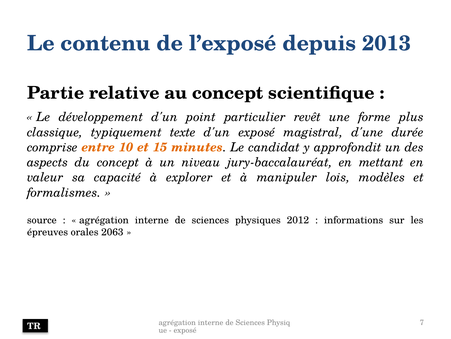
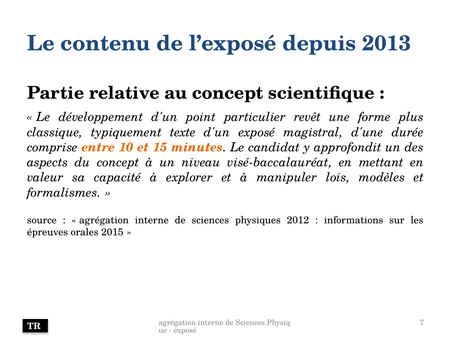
jury-baccalauréat: jury-baccalauréat -> visé-baccalauréat
2063: 2063 -> 2015
